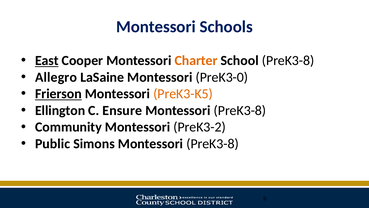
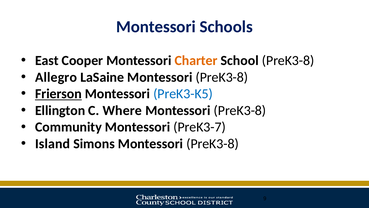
East underline: present -> none
LaSaine Montessori PreK3-0: PreK3-0 -> PreK3-8
PreK3-K5 colour: orange -> blue
Ensure: Ensure -> Where
PreK3-2: PreK3-2 -> PreK3-7
Public: Public -> Island
